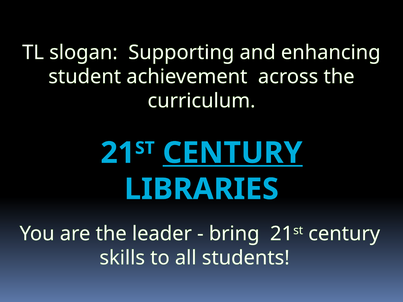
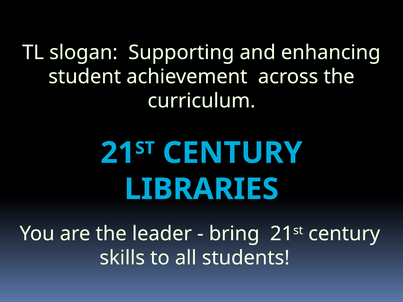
CENTURY at (233, 153) underline: present -> none
